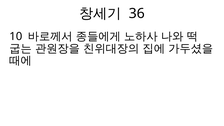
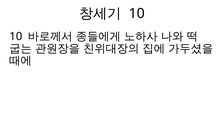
36 at (137, 13): 36 -> 10
